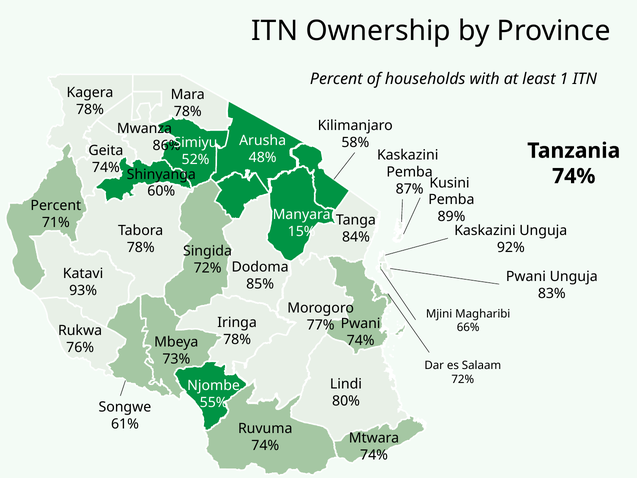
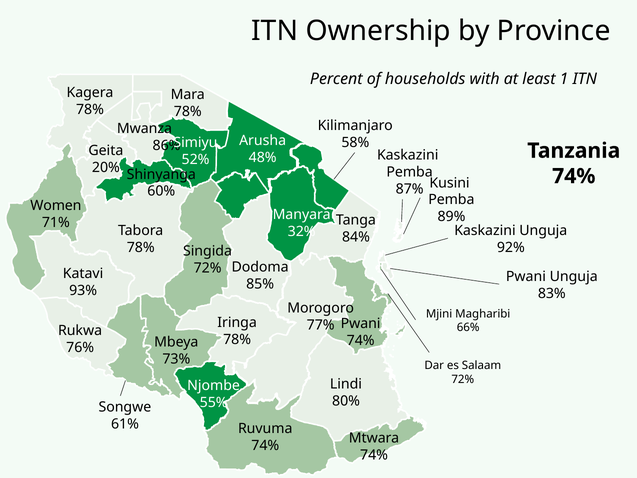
74% at (106, 168): 74% -> 20%
Percent at (56, 205): Percent -> Women
15%: 15% -> 32%
